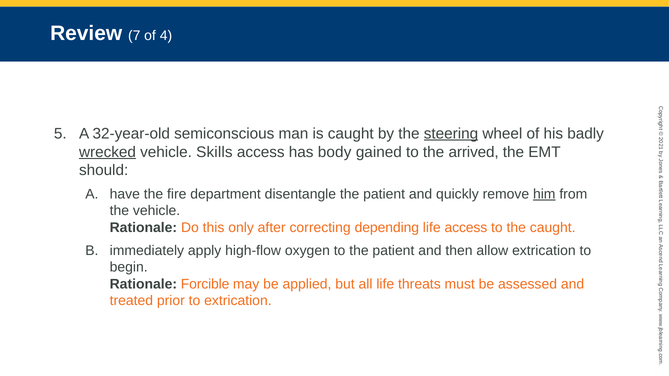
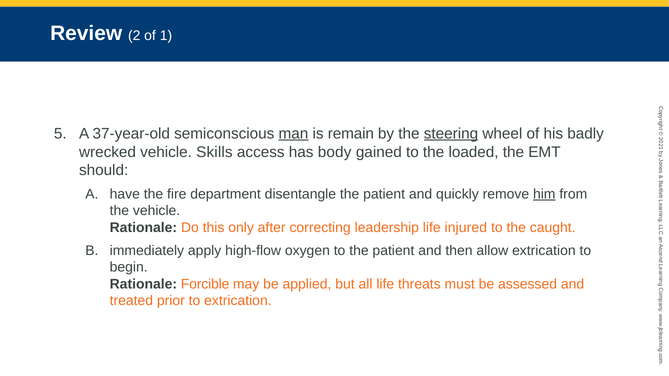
Review 7: 7 -> 2
of 4: 4 -> 1
32-year-old: 32-year-old -> 37-year-old
man underline: none -> present
is caught: caught -> remain
wrecked underline: present -> none
arrived: arrived -> loaded
depending: depending -> leadership
life access: access -> injured
